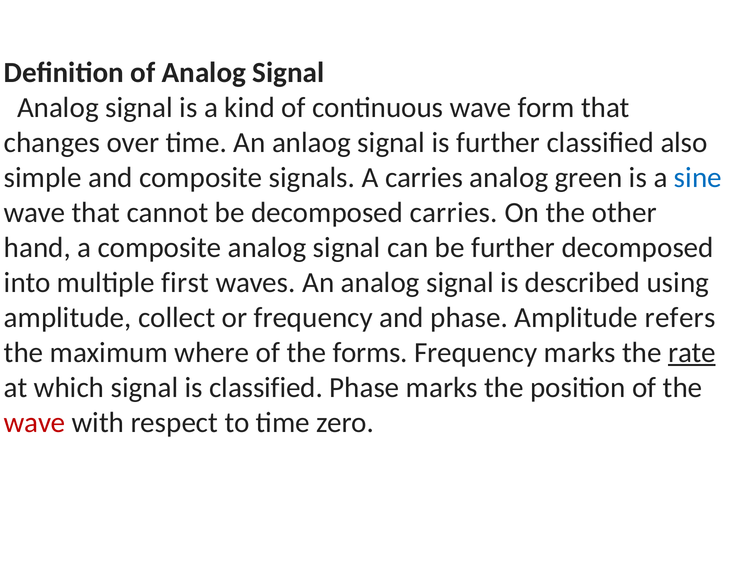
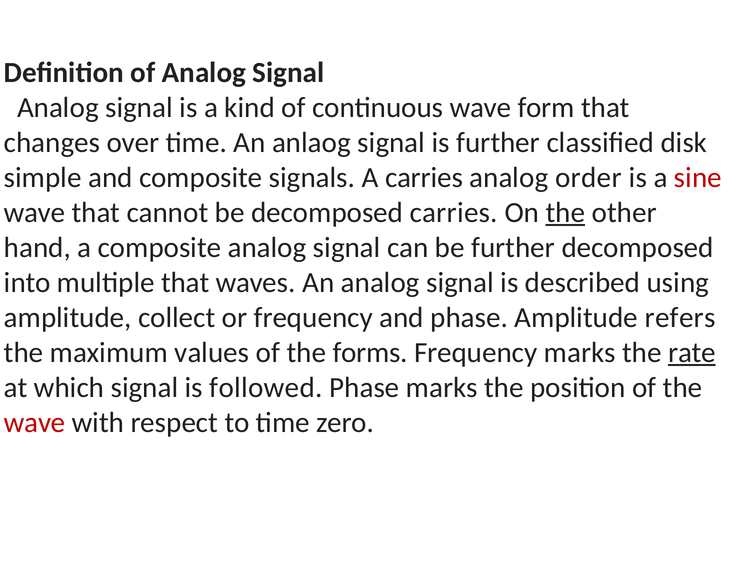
also: also -> disk
green: green -> order
sine colour: blue -> red
the at (565, 212) underline: none -> present
multiple first: first -> that
where: where -> values
is classified: classified -> followed
